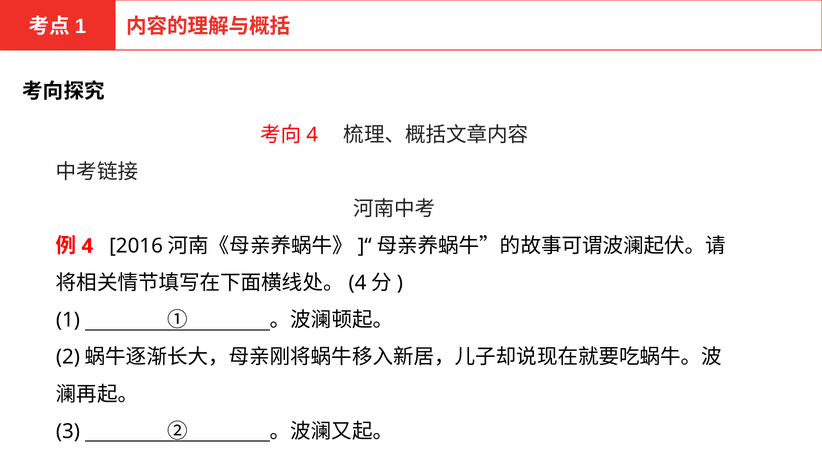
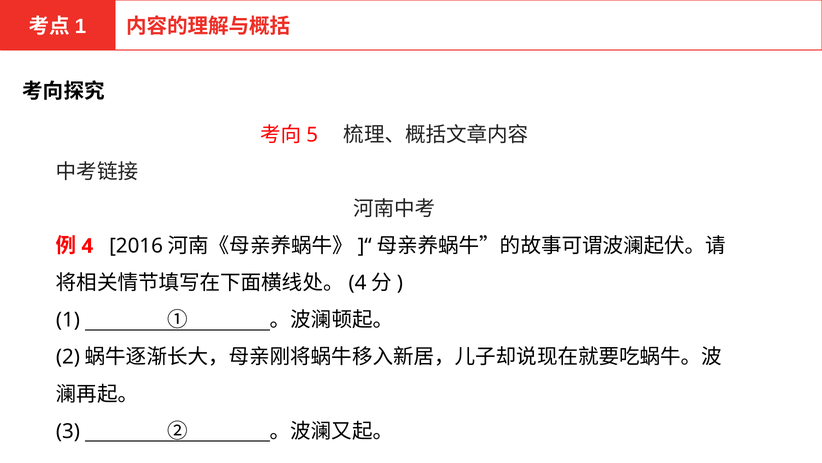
4 at (312, 135): 4 -> 5
